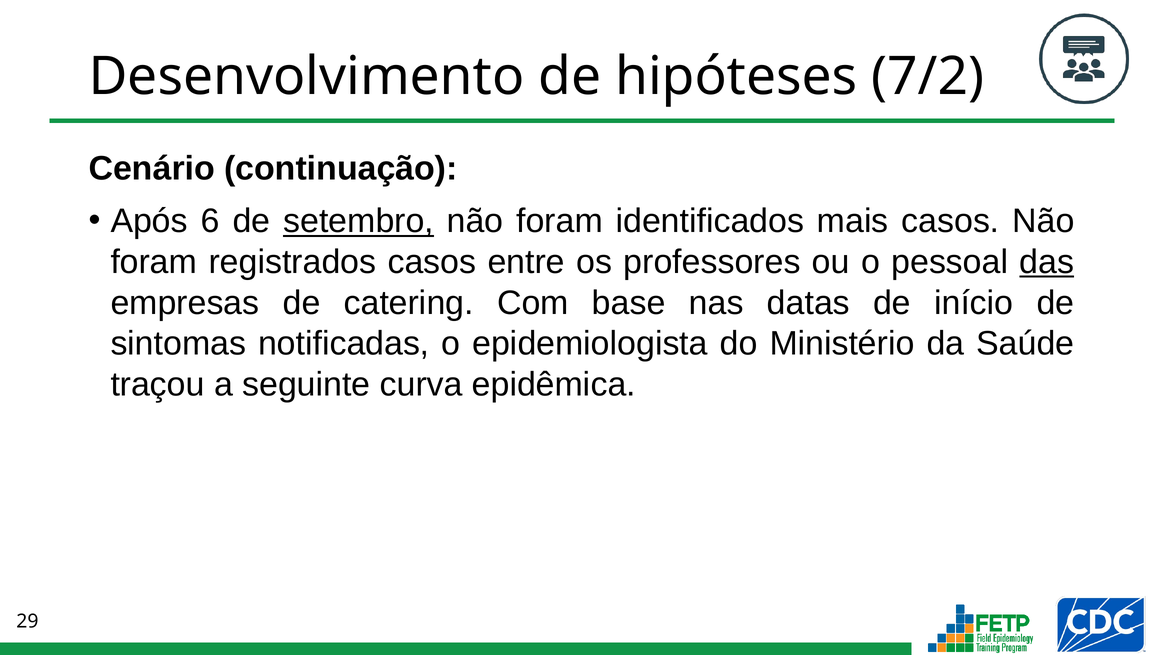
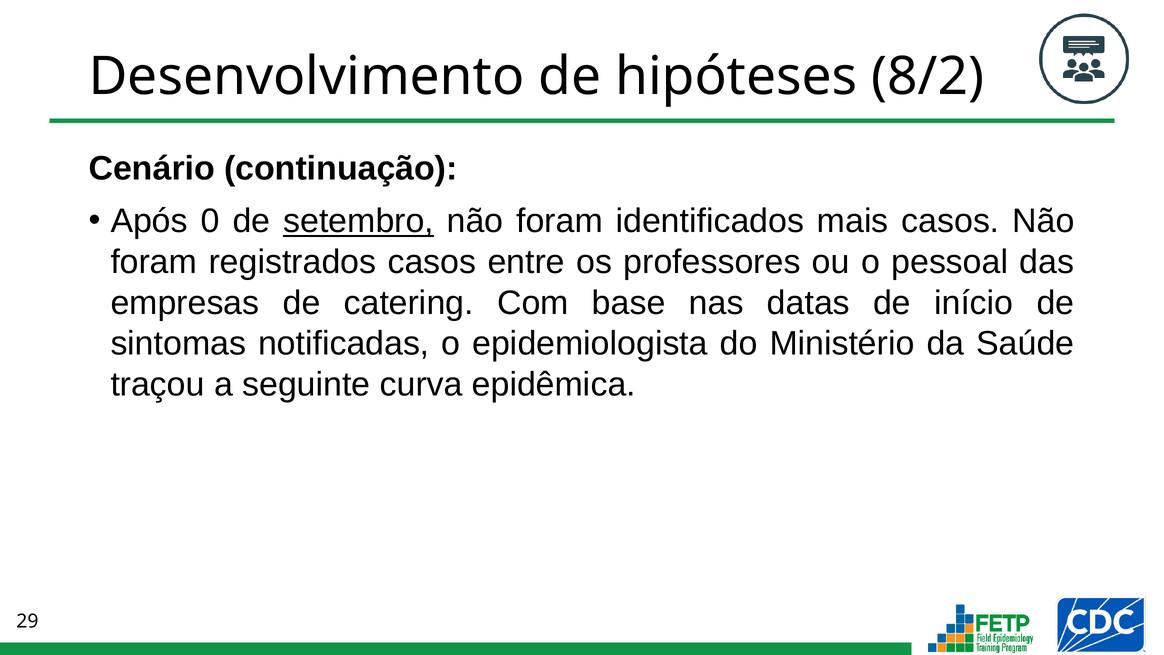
7/2: 7/2 -> 8/2
6: 6 -> 0
das underline: present -> none
